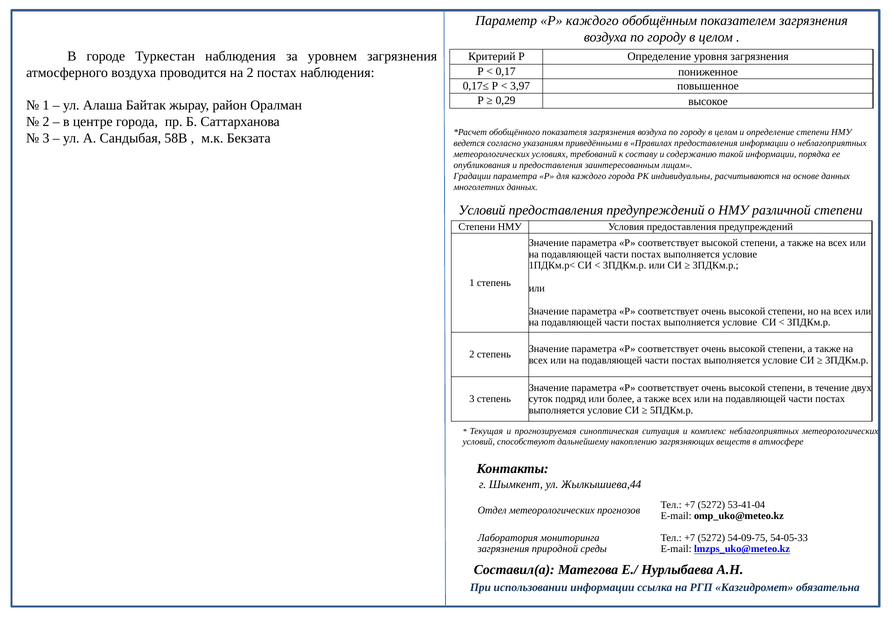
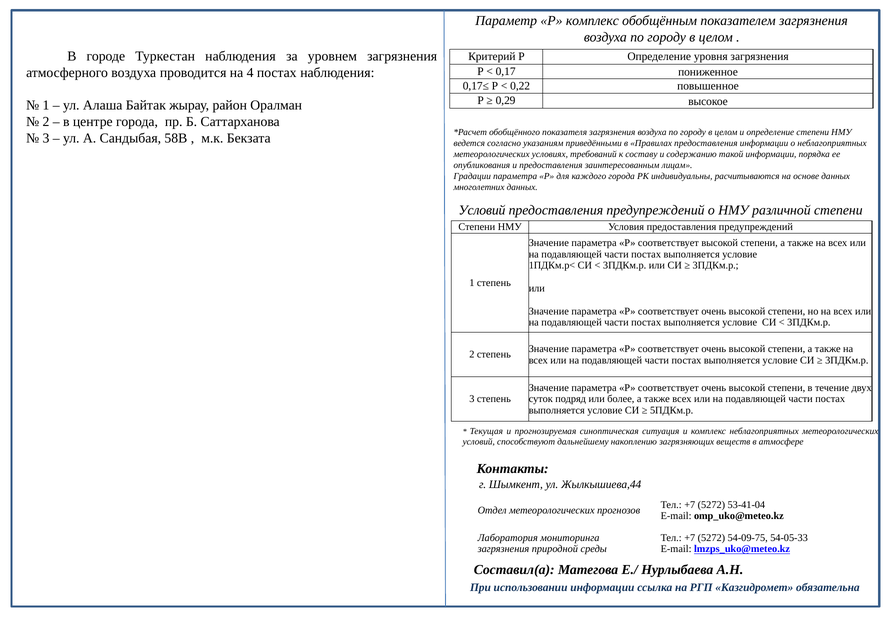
Р каждого: каждого -> комплекс
на 2: 2 -> 4
3,97: 3,97 -> 0,22
